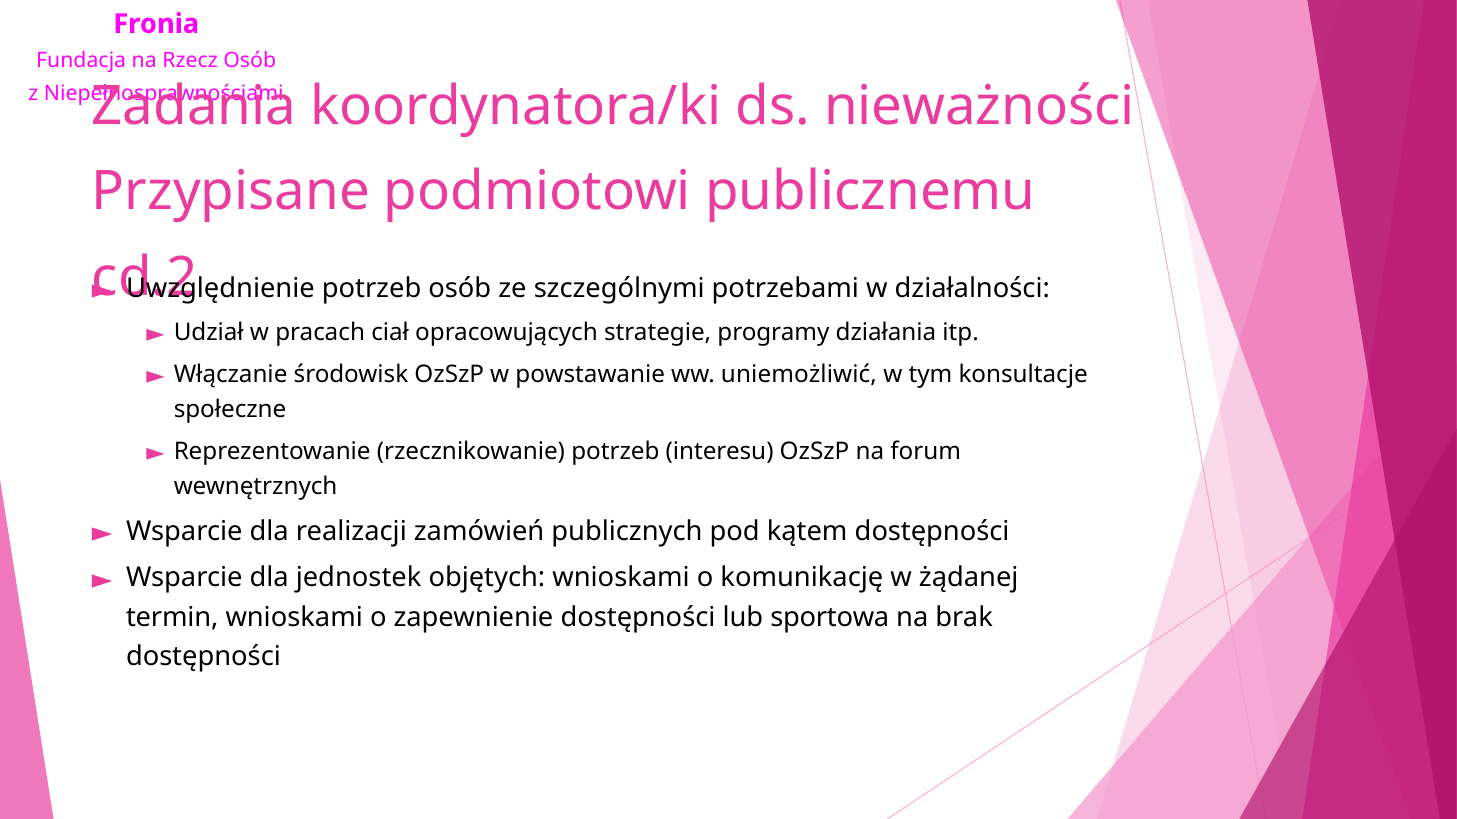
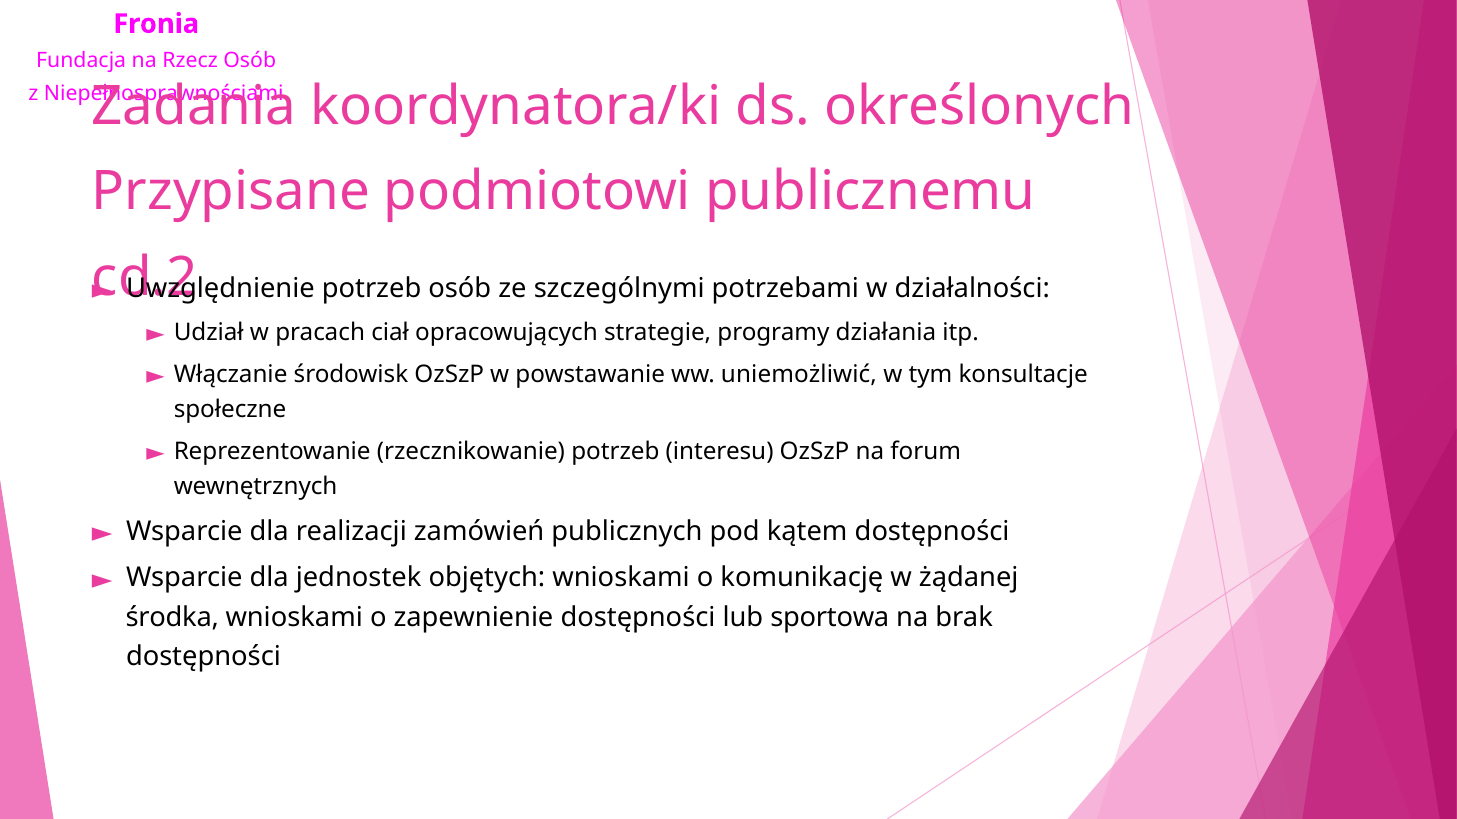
nieważności: nieważności -> określonych
termin: termin -> środka
